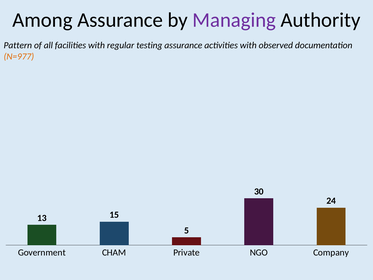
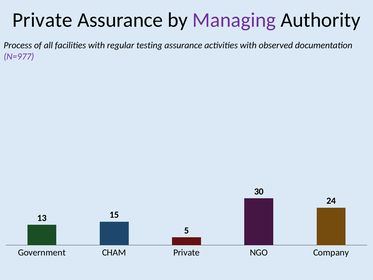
Among at (42, 20): Among -> Private
Pattern: Pattern -> Process
N=977 colour: orange -> purple
